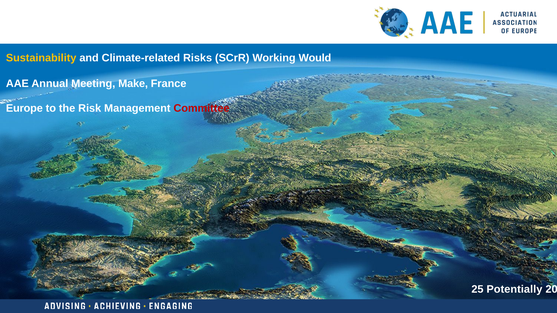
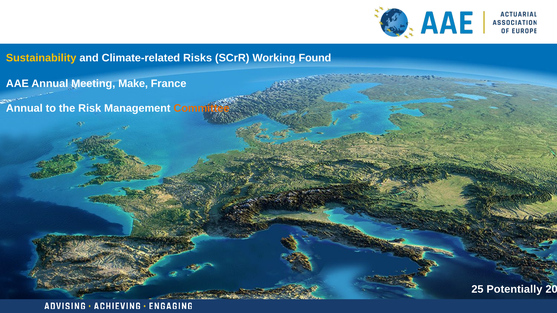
Would: Would -> Found
Europe at (24, 108): Europe -> Annual
Committee colour: red -> orange
